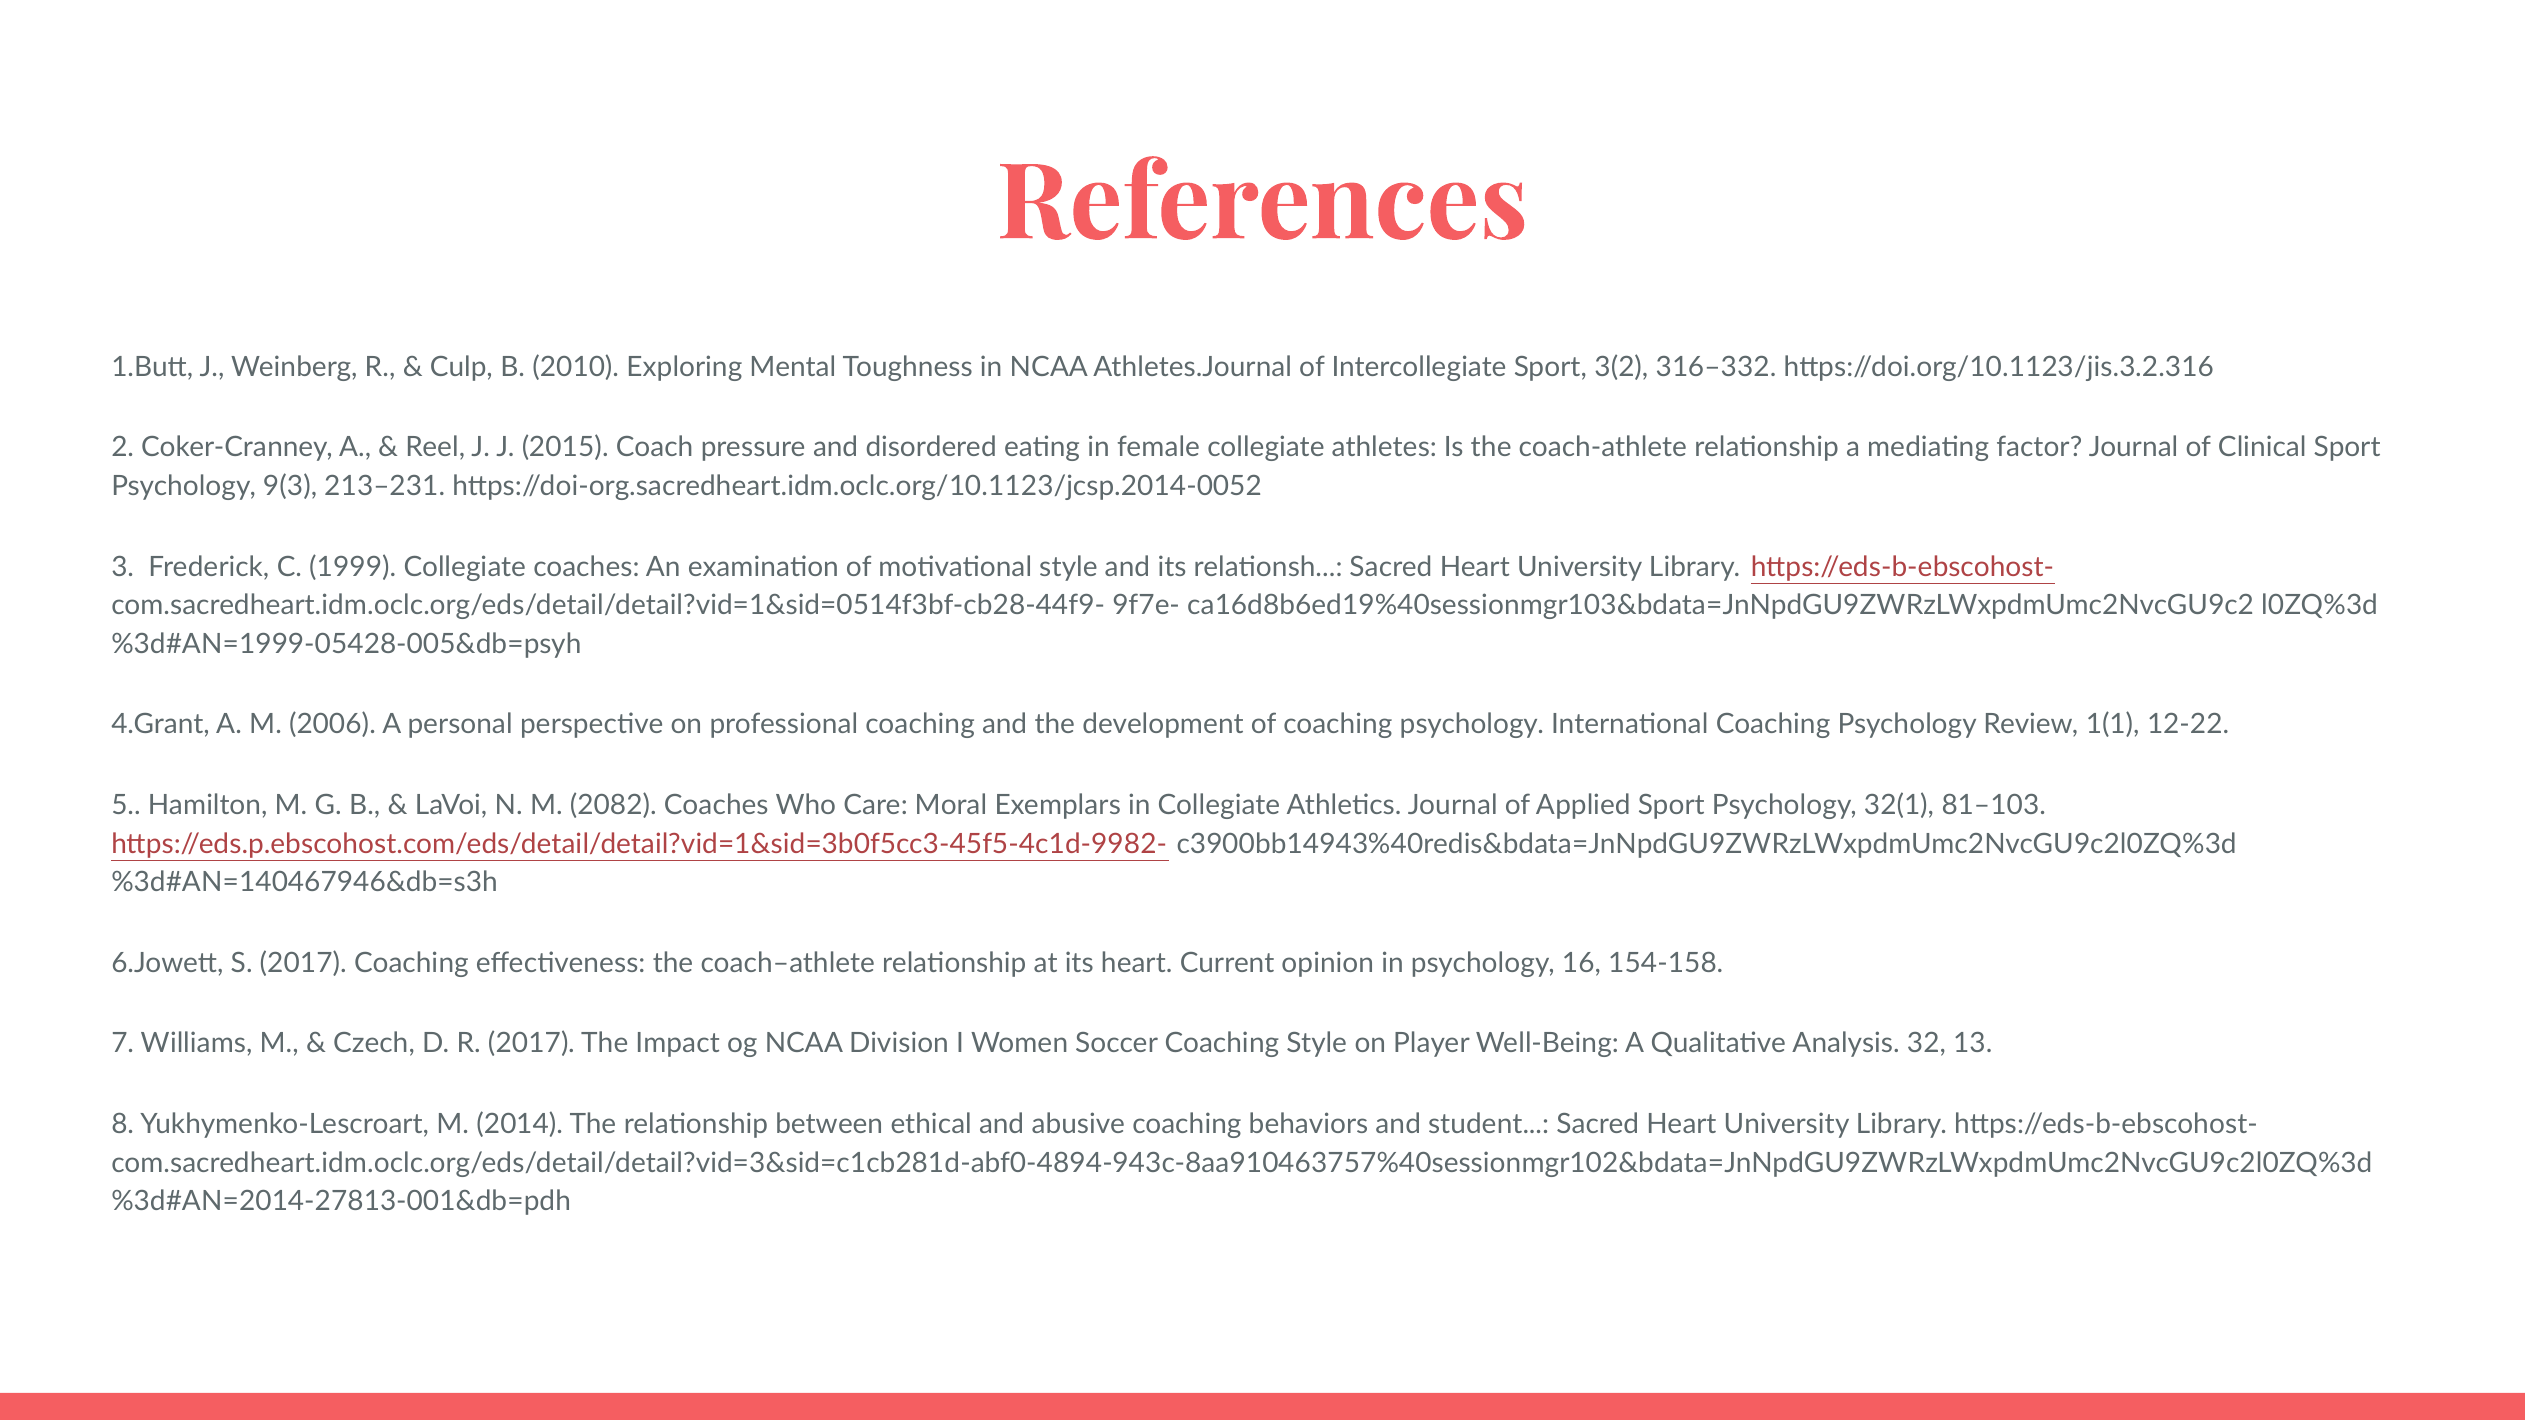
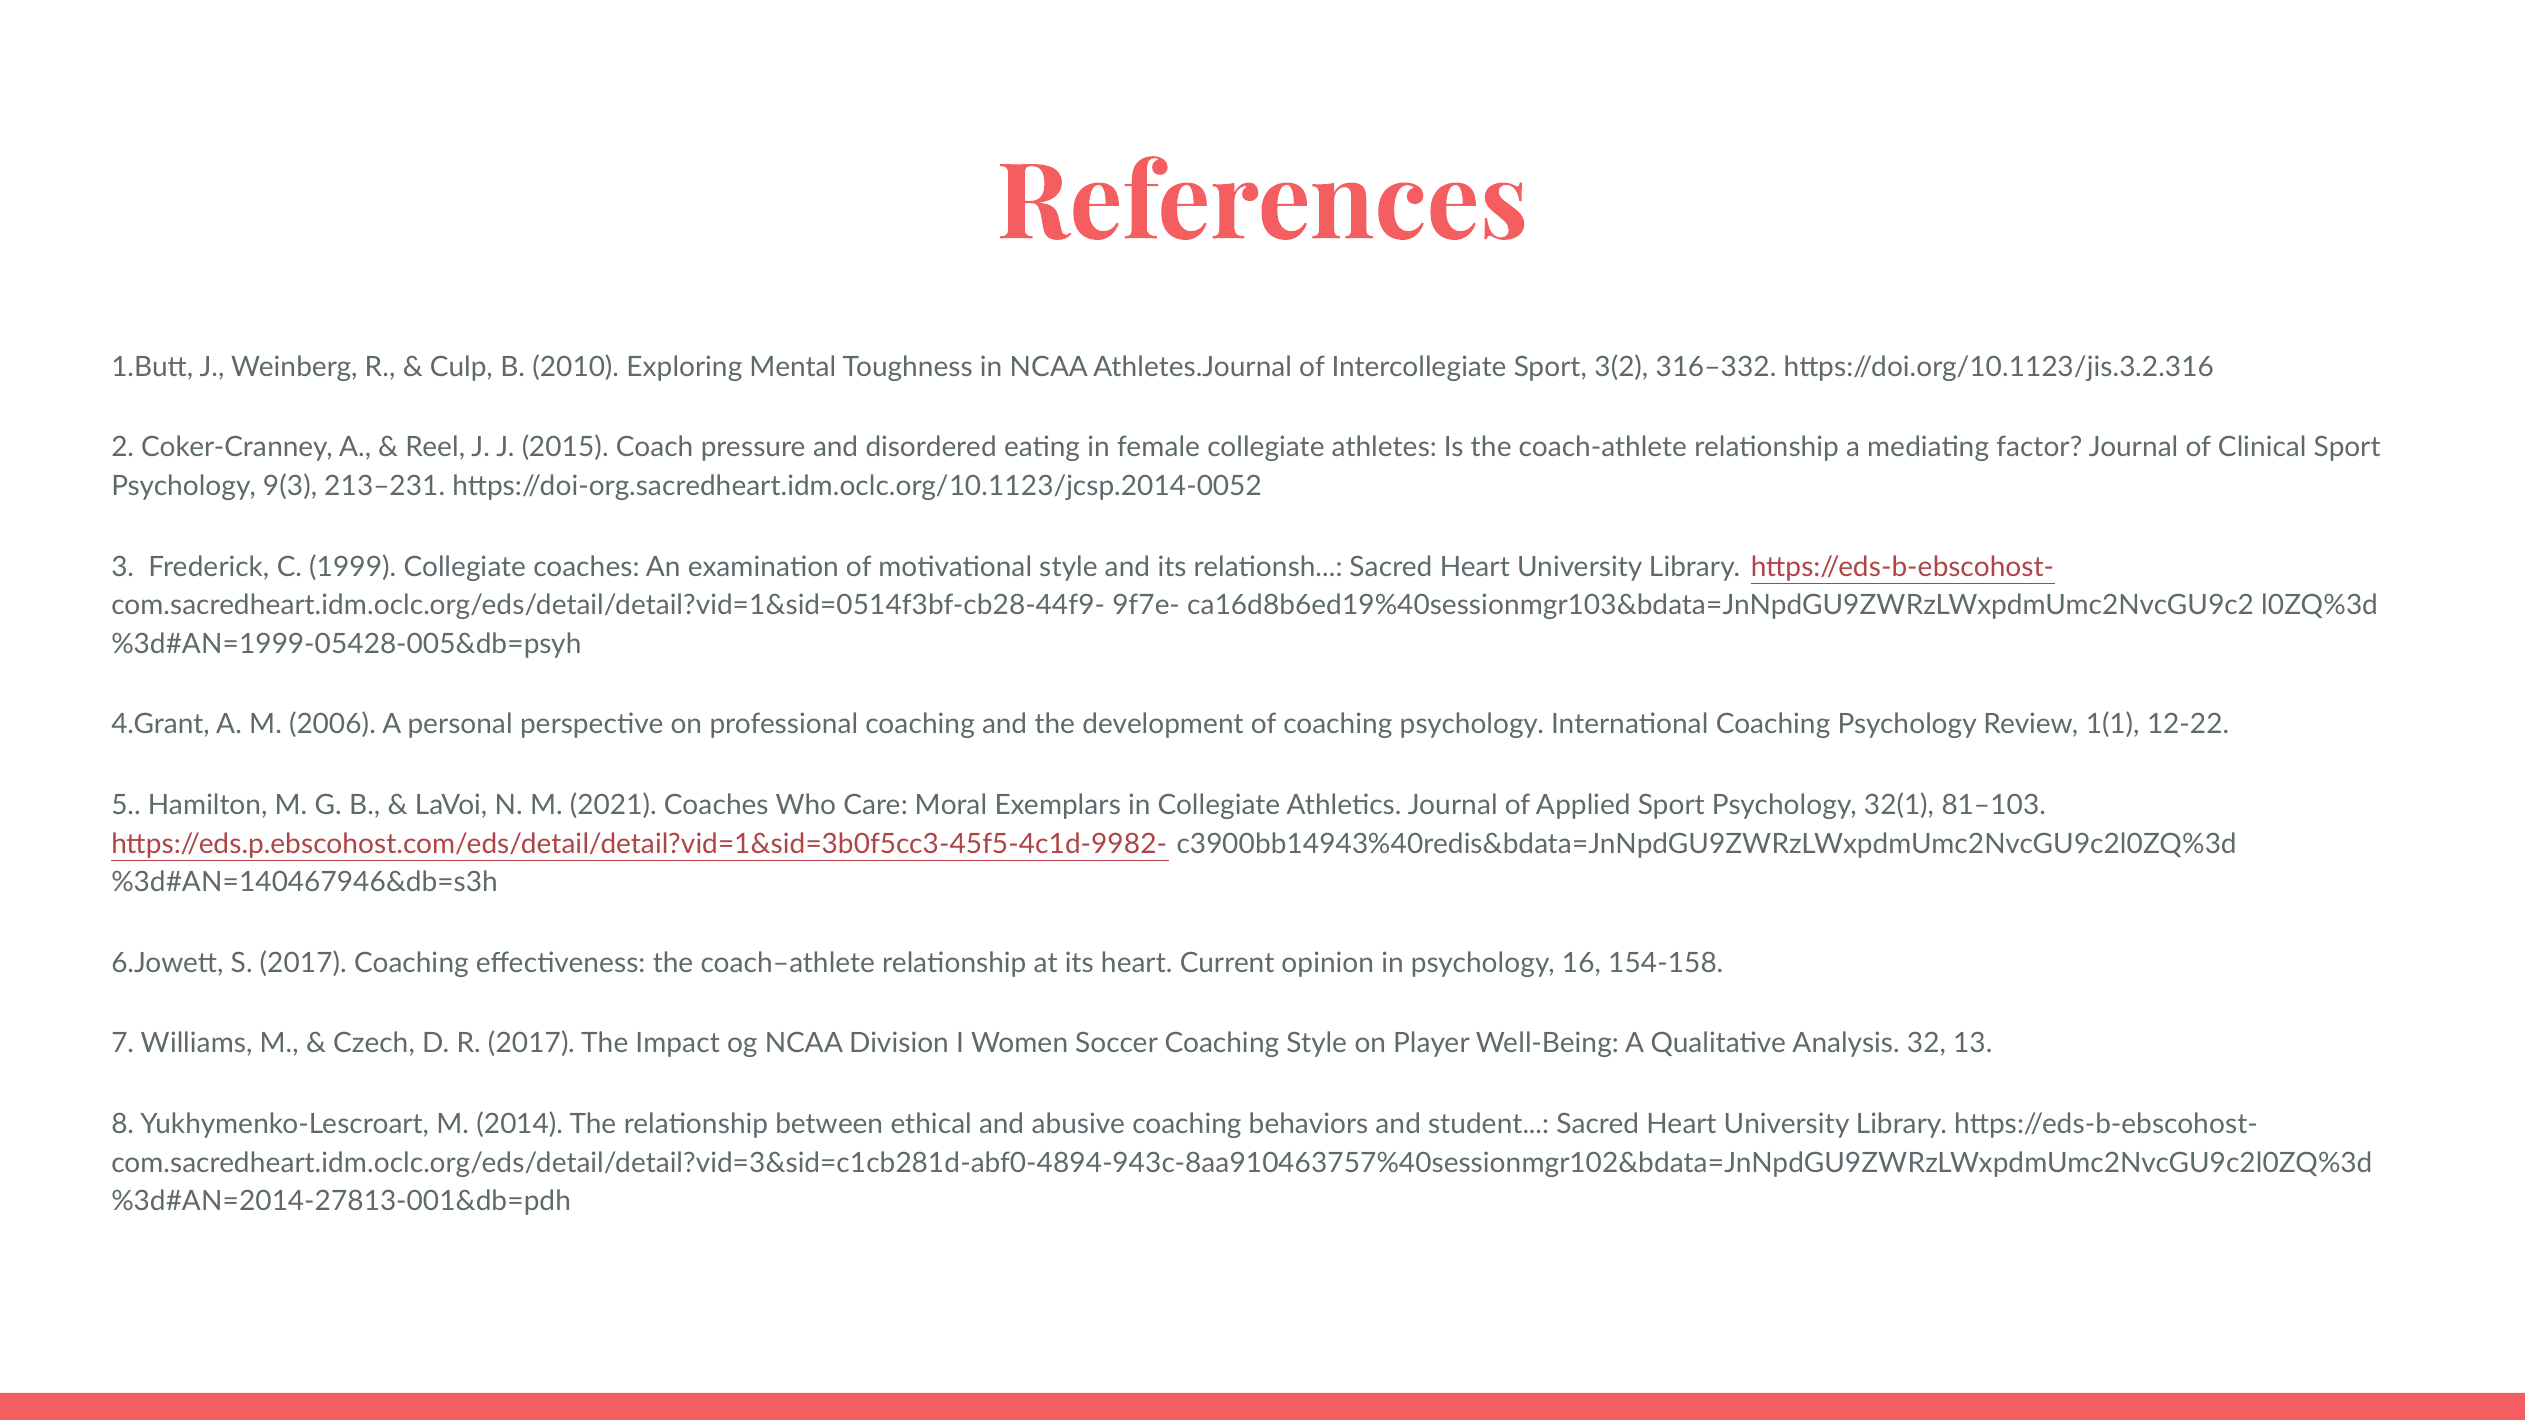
2082: 2082 -> 2021
